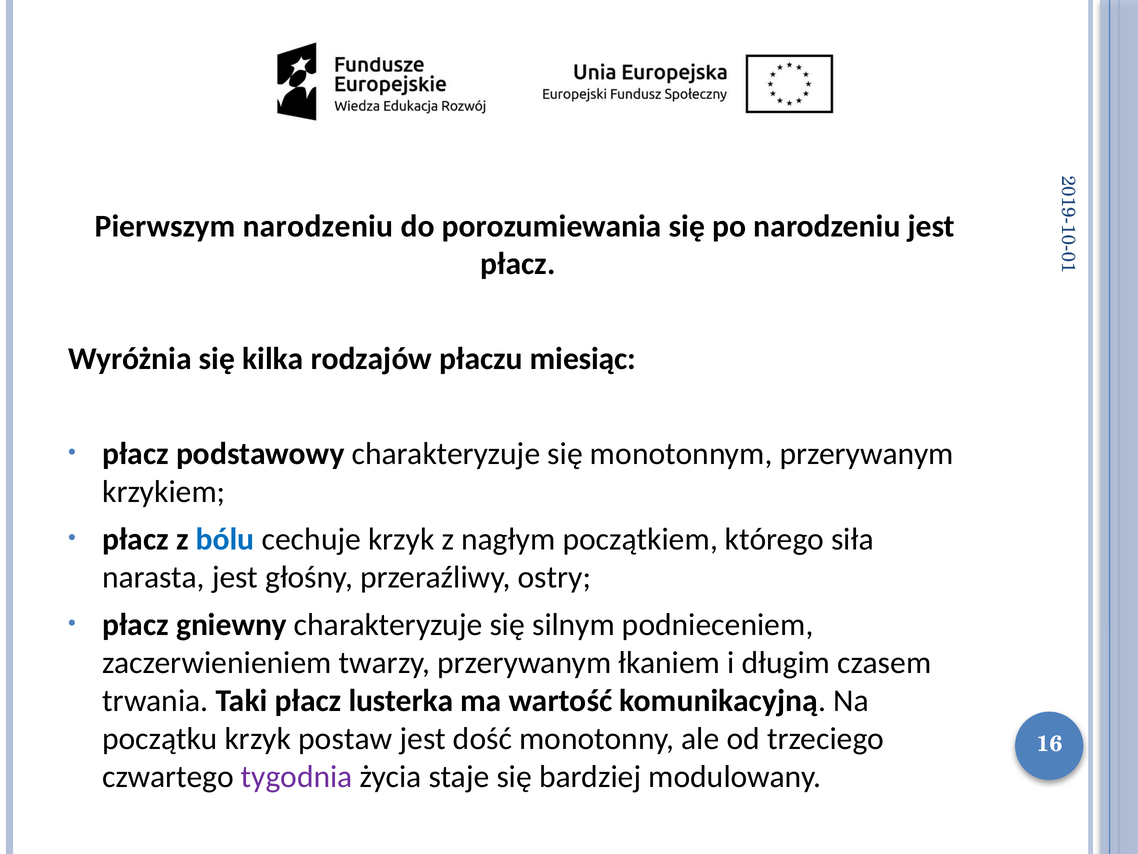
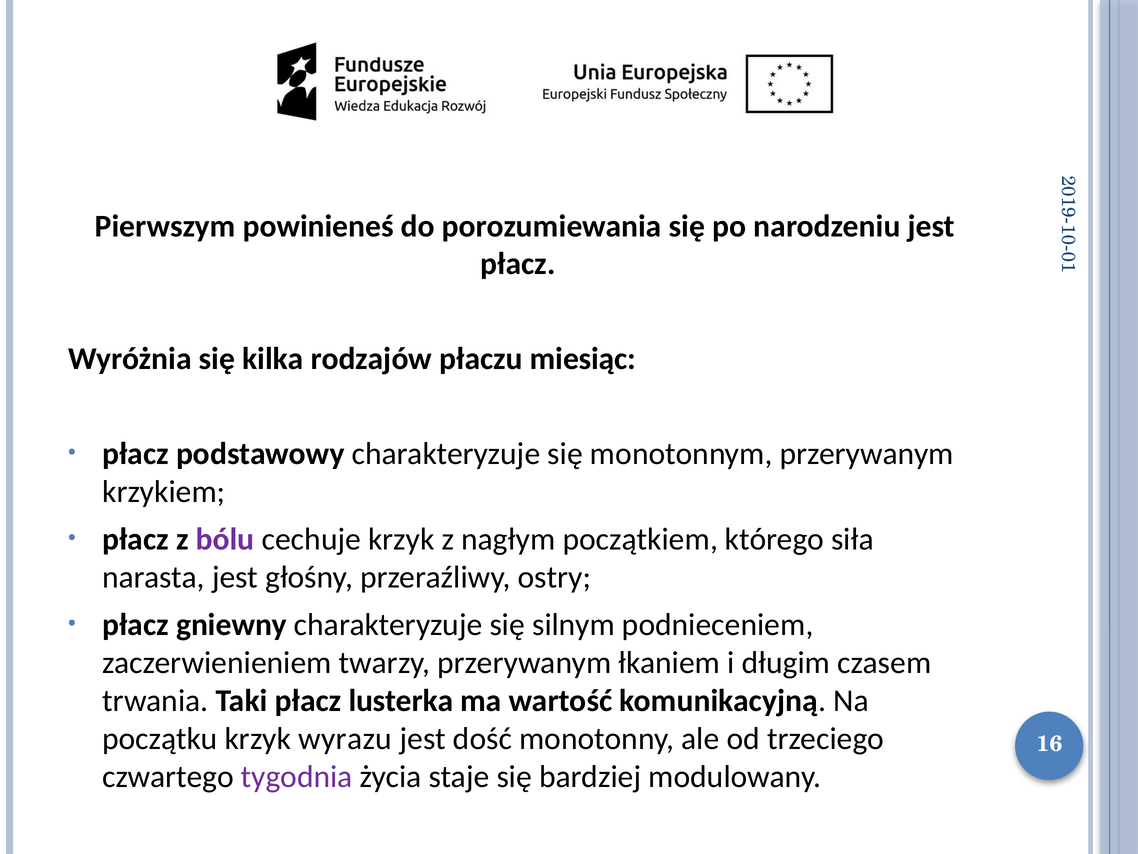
Pierwszym narodzeniu: narodzeniu -> powinieneś
bólu colour: blue -> purple
postaw: postaw -> wyrazu
